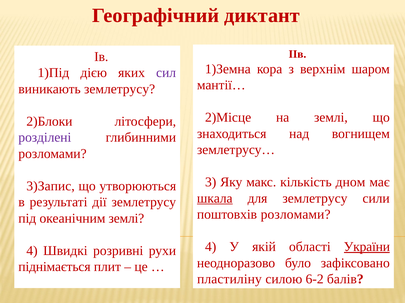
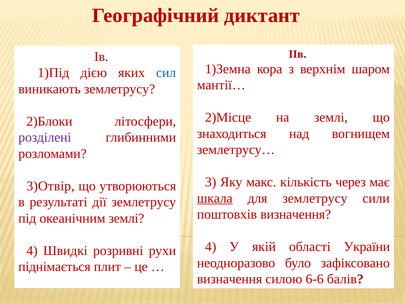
сил colour: purple -> blue
дном: дном -> через
3)Запис: 3)Запис -> 3)Отвір
поштовхів розломами: розломами -> визначення
України underline: present -> none
пластиліну at (229, 280): пластиліну -> визначення
6-2: 6-2 -> 6-6
